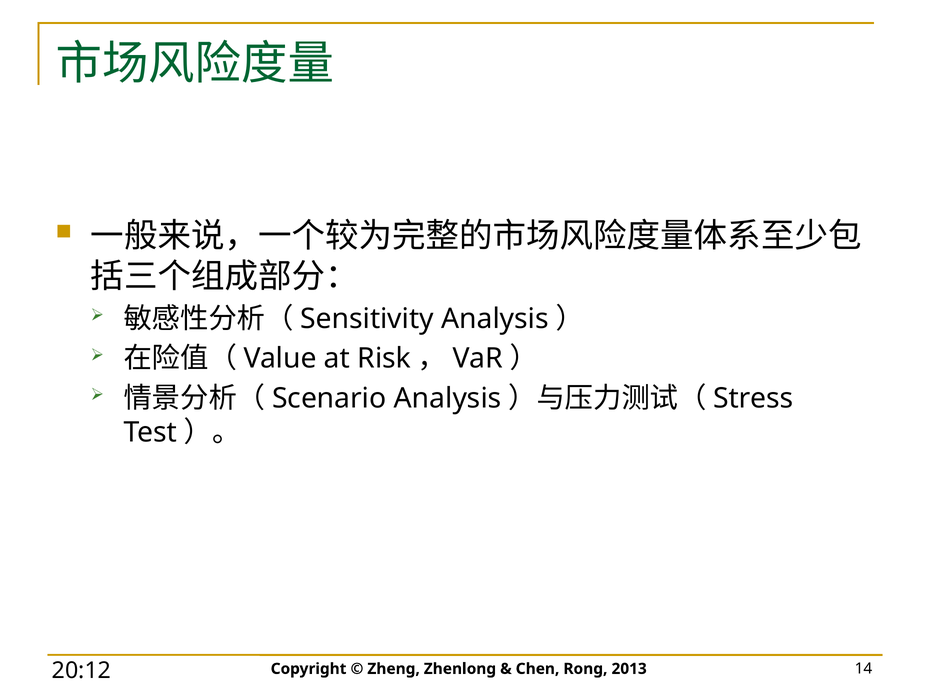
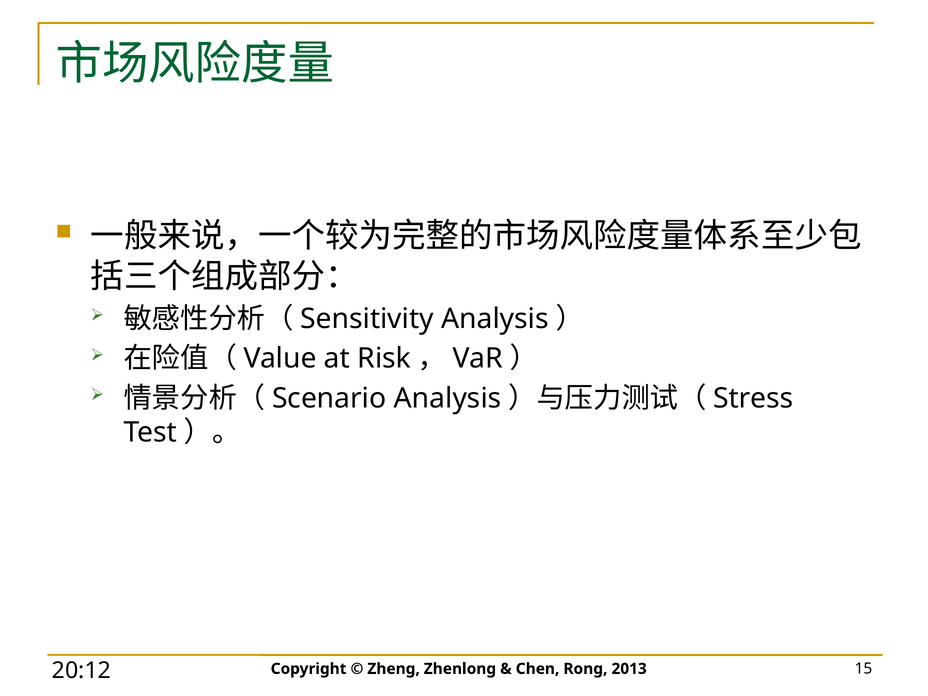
14: 14 -> 15
